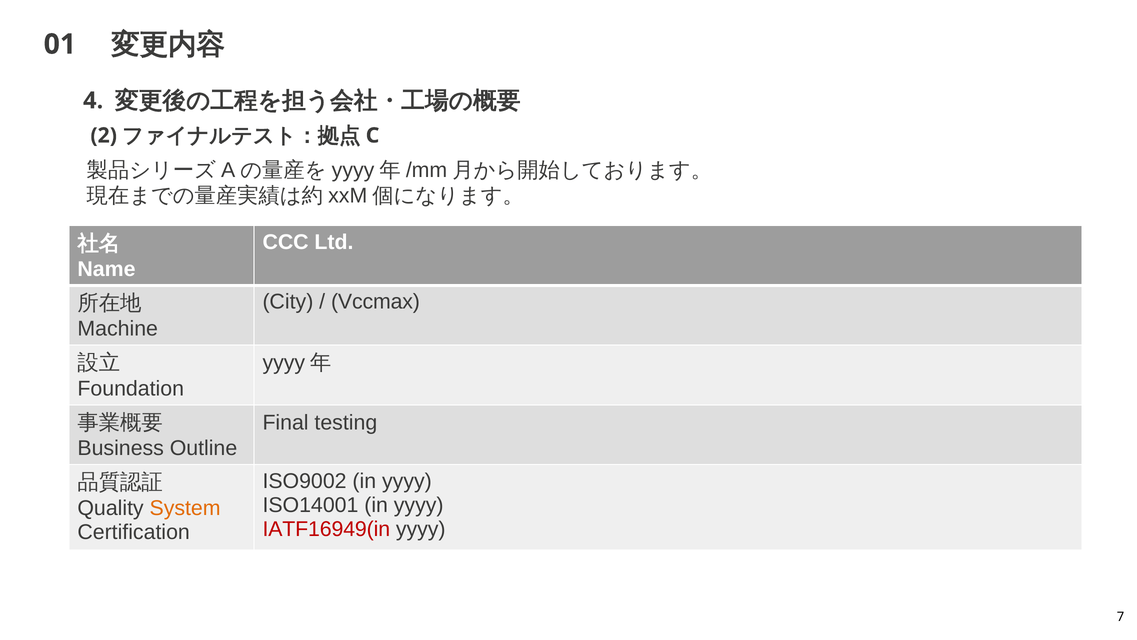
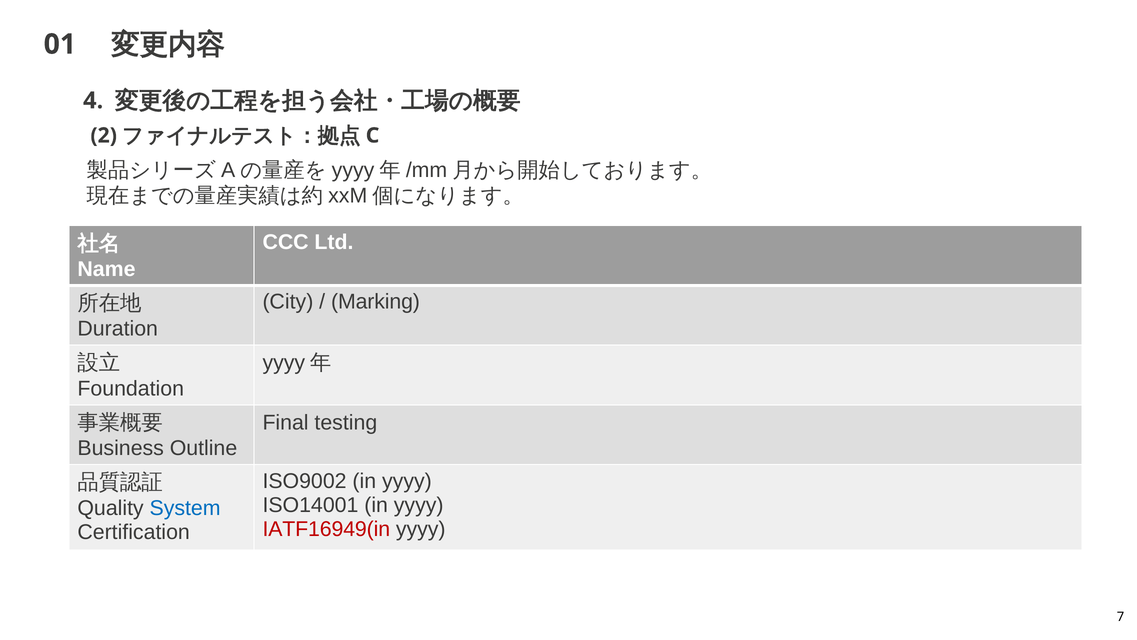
Vccmax: Vccmax -> Marking
Machine: Machine -> Duration
System colour: orange -> blue
